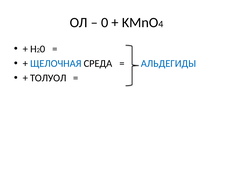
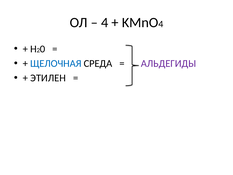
0 at (105, 23): 0 -> 4
АЛЬДЕГИДЫ colour: blue -> purple
ТОЛУОЛ: ТОЛУОЛ -> ЭТИЛЕН
